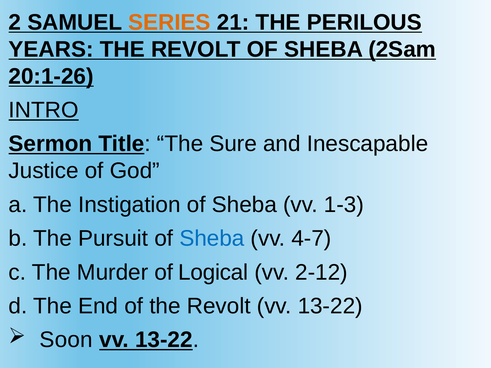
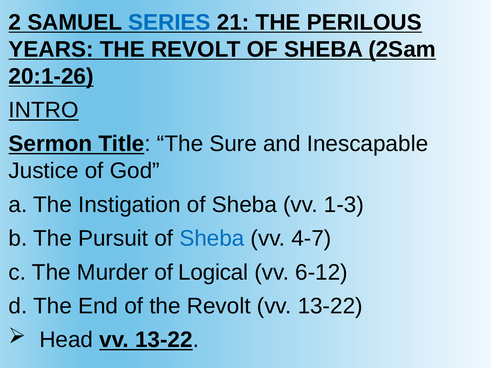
SERIES colour: orange -> blue
2-12: 2-12 -> 6-12
Soon: Soon -> Head
